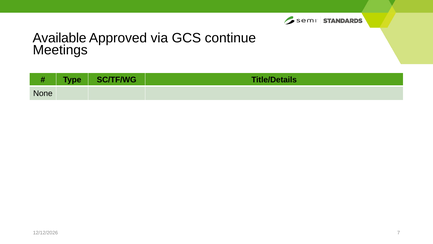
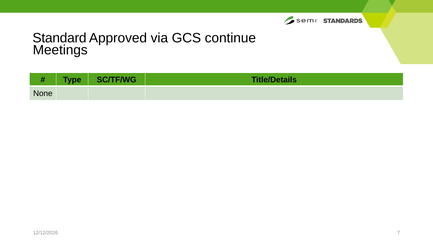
Available: Available -> Standard
